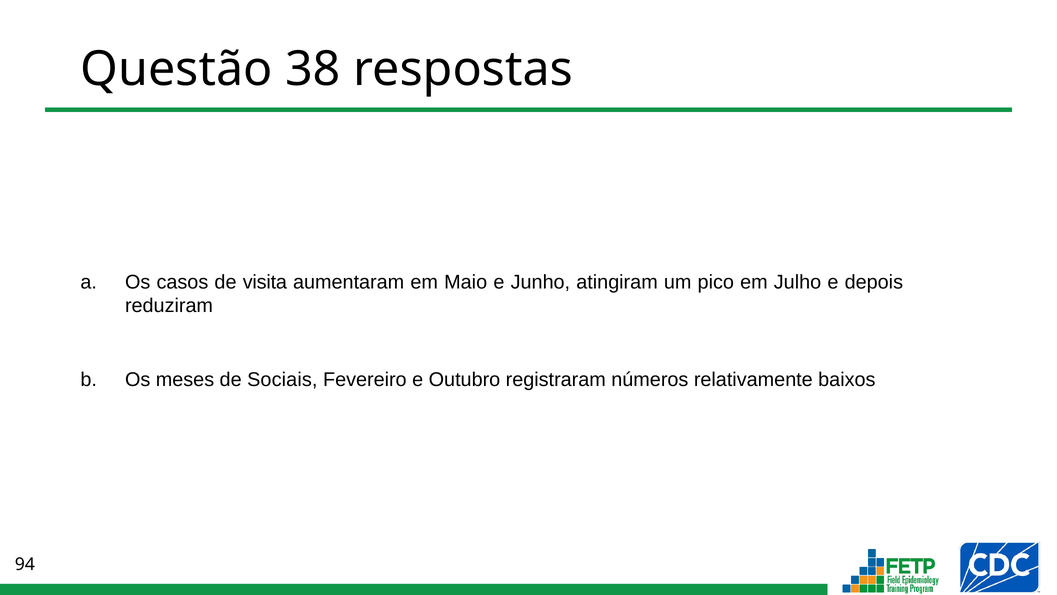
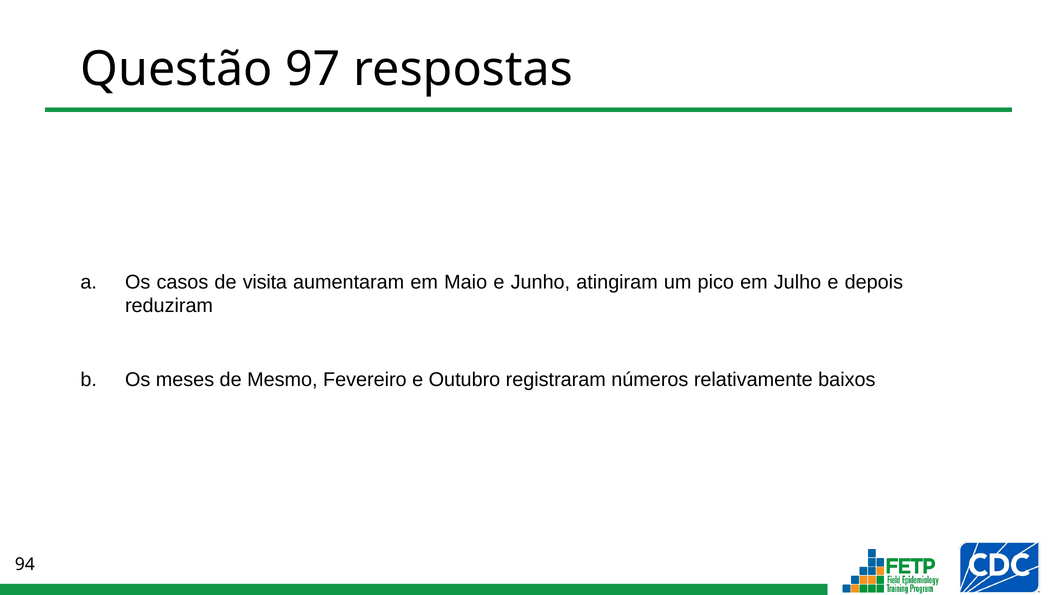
38: 38 -> 97
Sociais: Sociais -> Mesmo
